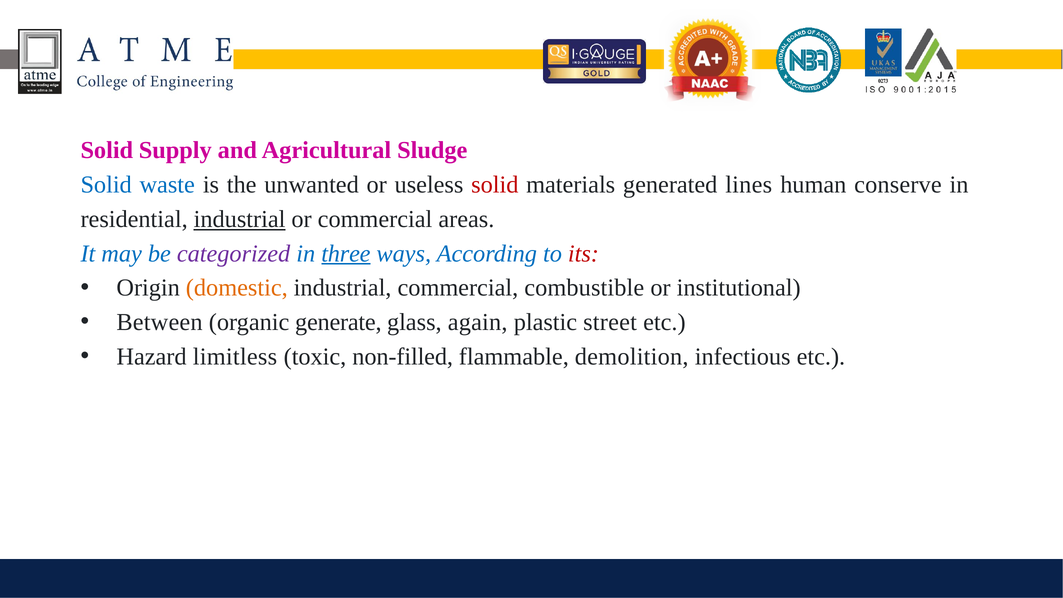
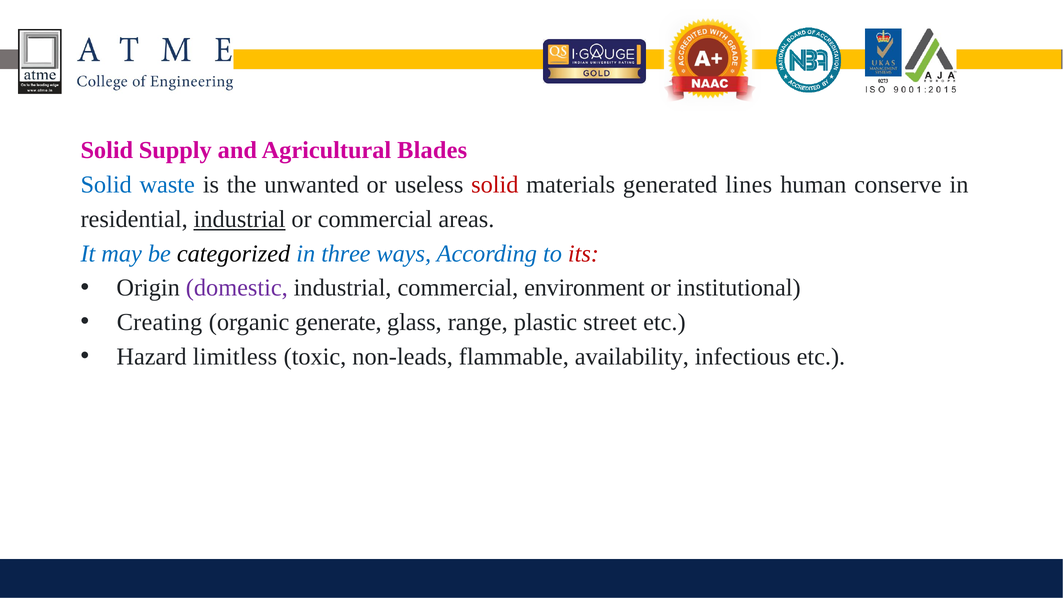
Sludge: Sludge -> Blades
categorized colour: purple -> black
three underline: present -> none
domestic colour: orange -> purple
combustible: combustible -> environment
Between: Between -> Creating
again: again -> range
non-filled: non-filled -> non-leads
demolition: demolition -> availability
